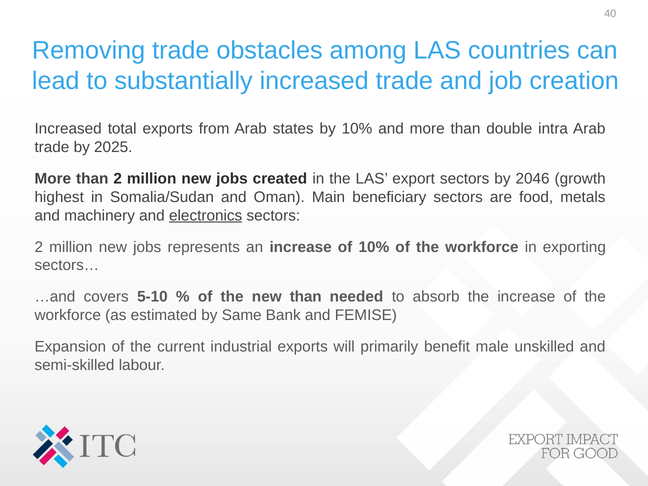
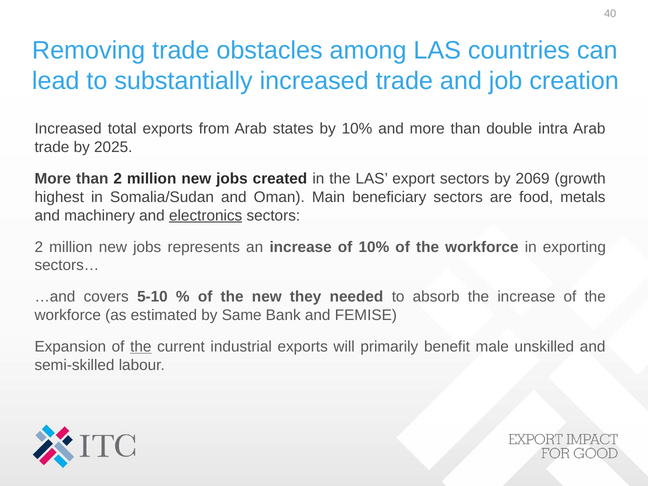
2046: 2046 -> 2069
new than: than -> they
the at (141, 347) underline: none -> present
